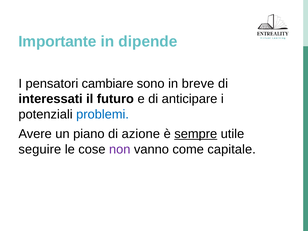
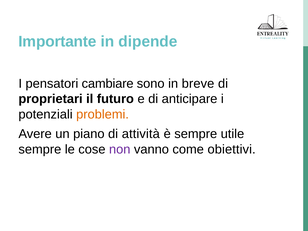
interessati: interessati -> proprietari
problemi colour: blue -> orange
azione: azione -> attività
sempre at (196, 134) underline: present -> none
seguire at (40, 149): seguire -> sempre
capitale: capitale -> obiettivi
